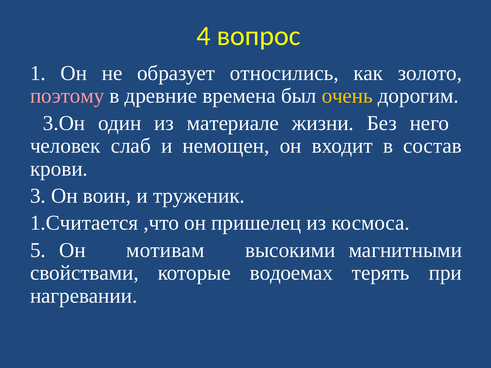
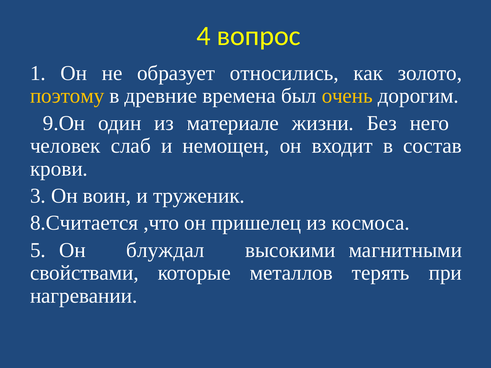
поэтому colour: pink -> yellow
3.Он: 3.Он -> 9.Он
1.Считается: 1.Считается -> 8.Считается
мотивам: мотивам -> блуждал
водоемах: водоемах -> металлов
